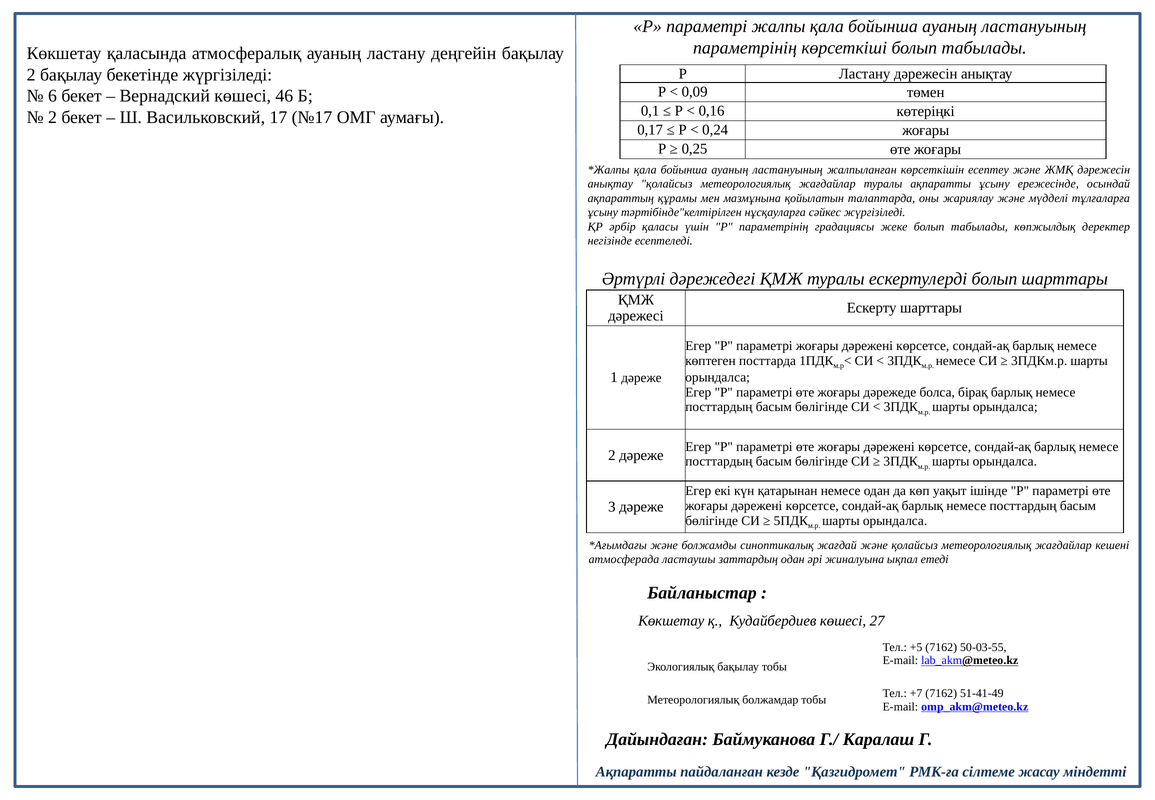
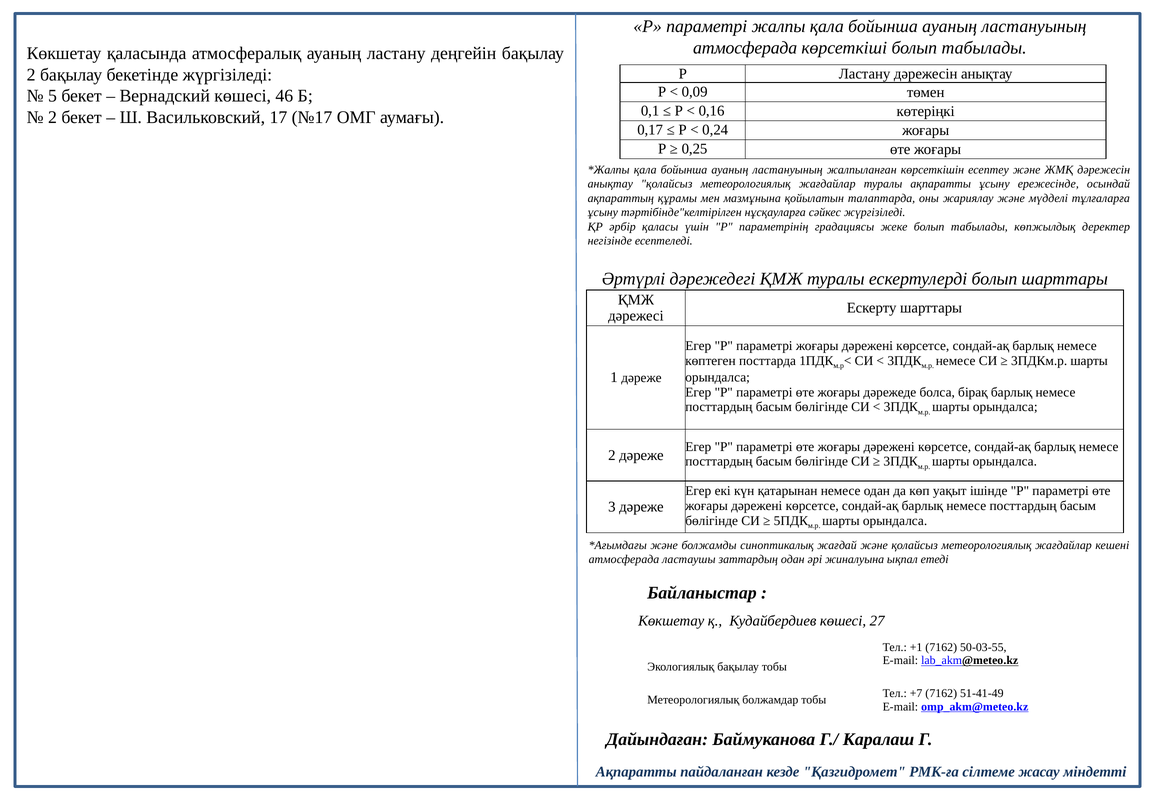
параметрінің at (745, 48): параметрінің -> атмосферада
6: 6 -> 5
+5: +5 -> +1
